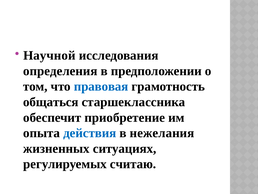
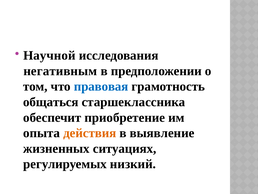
определения: определения -> негативным
действия colour: blue -> orange
нежелания: нежелания -> выявление
считаю: считаю -> низкий
